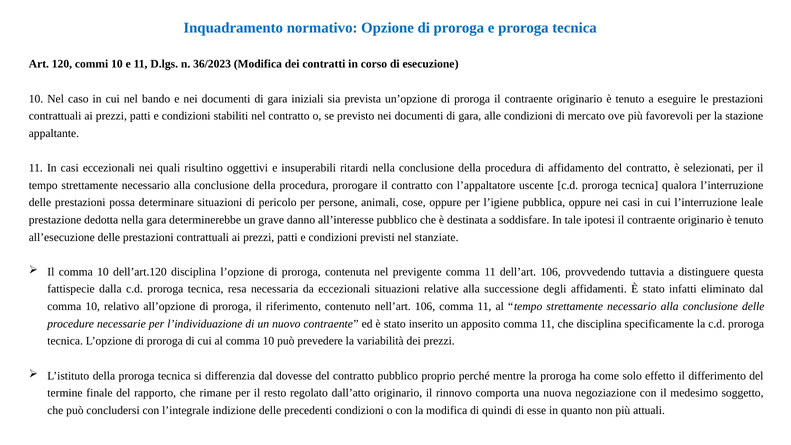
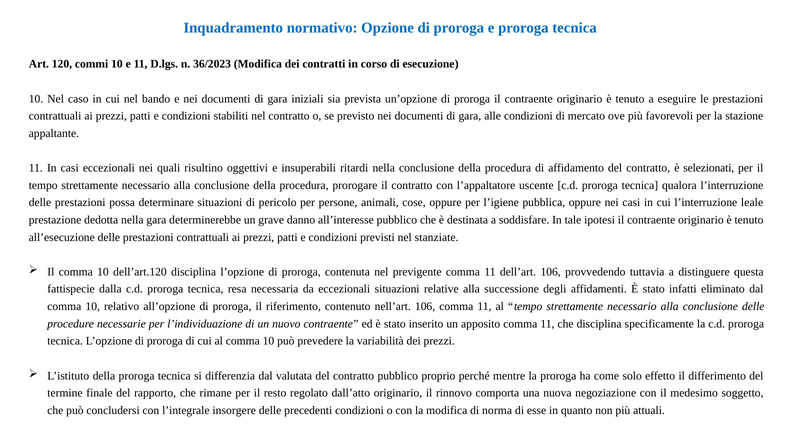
dovesse: dovesse -> valutata
indizione: indizione -> insorgere
quindi: quindi -> norma
